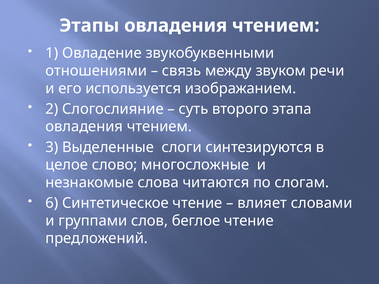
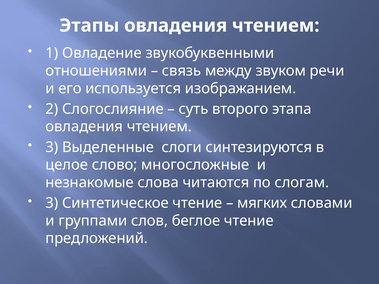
6 at (52, 203): 6 -> 3
влияет: влияет -> мягких
